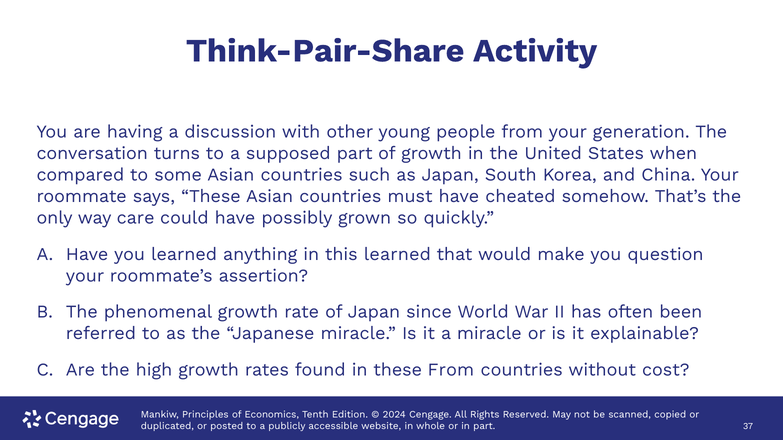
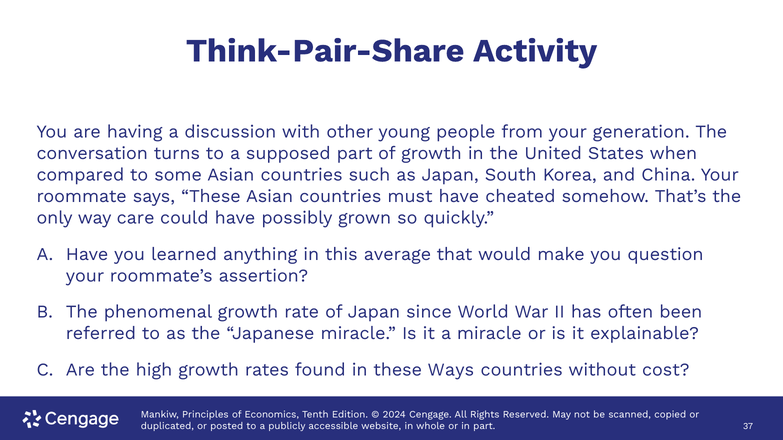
this learned: learned -> average
these From: From -> Ways
